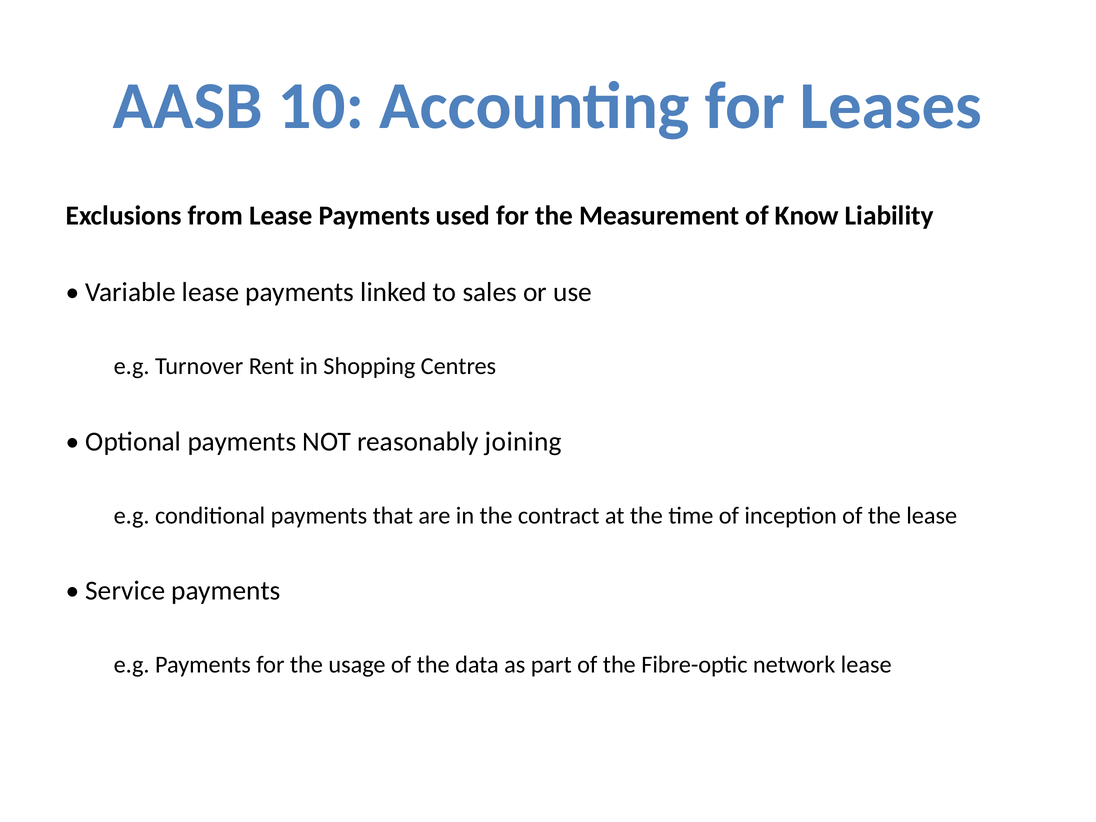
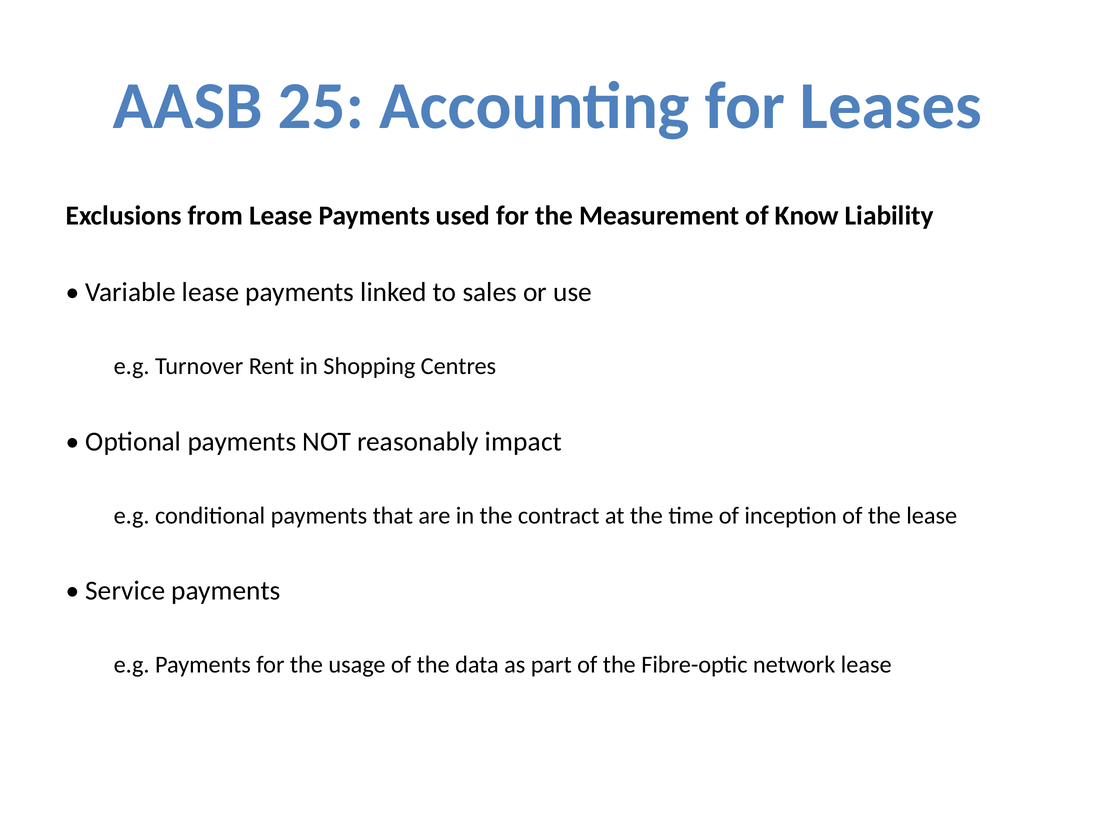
10: 10 -> 25
joining: joining -> impact
